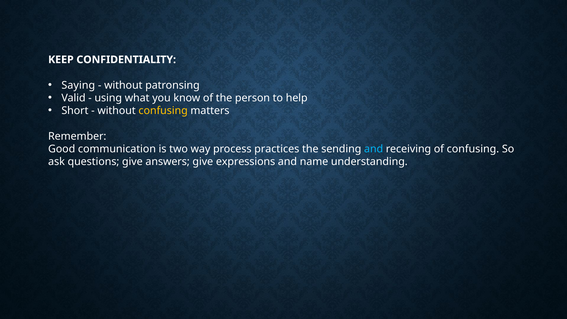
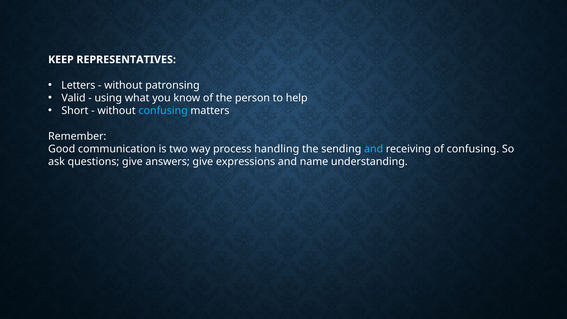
CONFIDENTIALITY: CONFIDENTIALITY -> REPRESENTATIVES
Saying: Saying -> Letters
confusing at (163, 111) colour: yellow -> light blue
practices: practices -> handling
